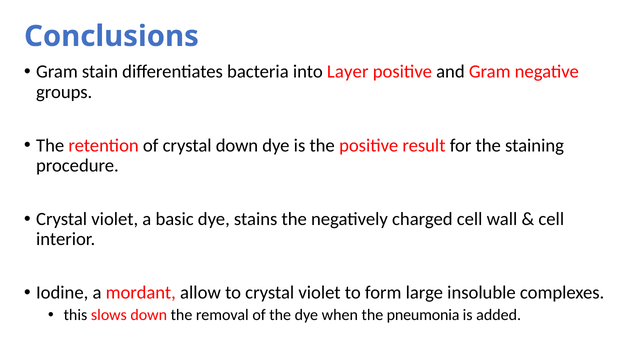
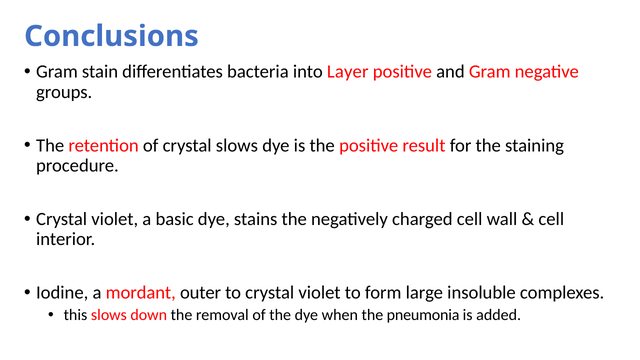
crystal down: down -> slows
allow: allow -> outer
